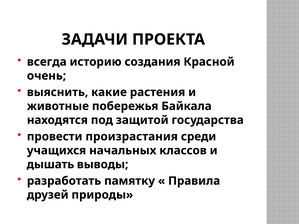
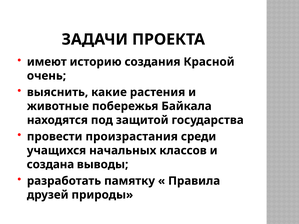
всегда: всегда -> имеют
дышать: дышать -> создана
